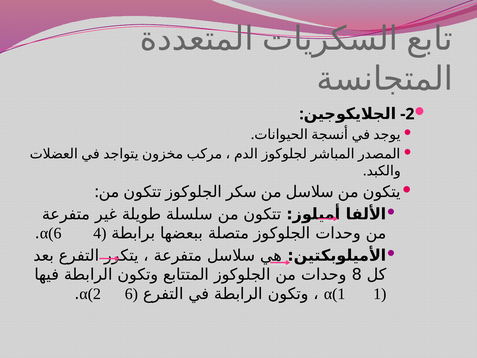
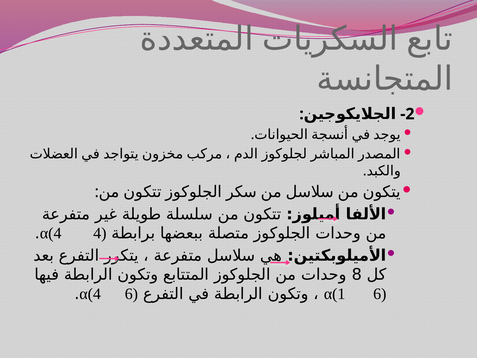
α(6 at (51, 233): α(6 -> α(4
α(2 at (90, 294): α(2 -> α(4
α(1 1: 1 -> 6
